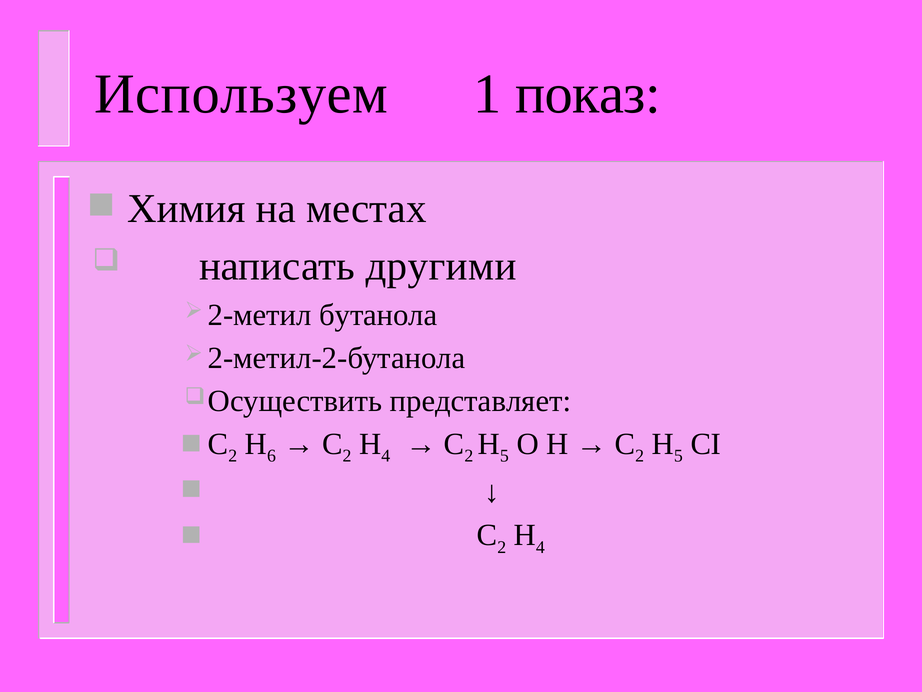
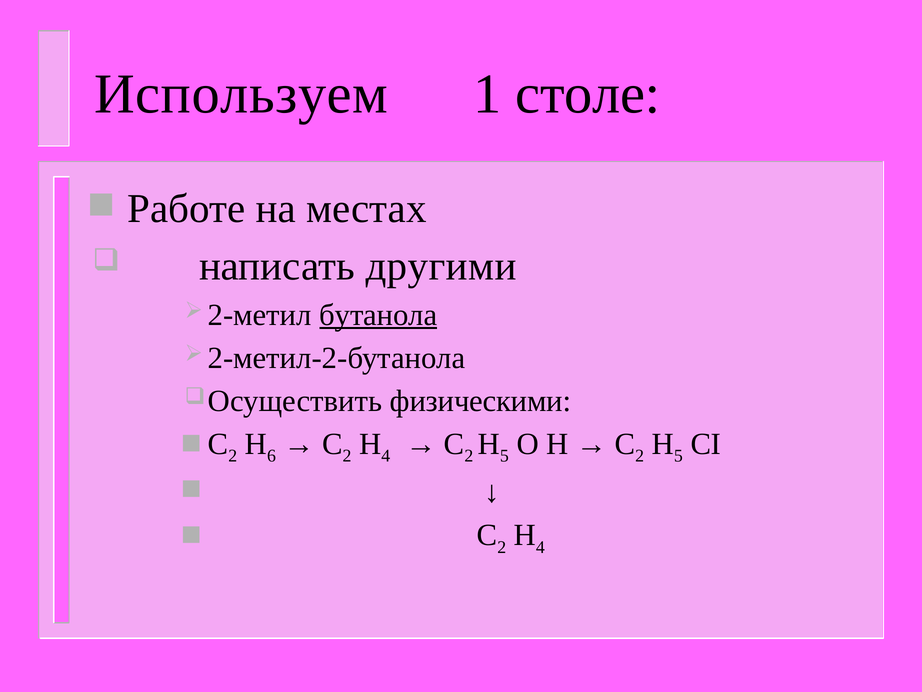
показ: показ -> столе
Химия: Химия -> Работе
бутанола underline: none -> present
представляет: представляет -> физическими
